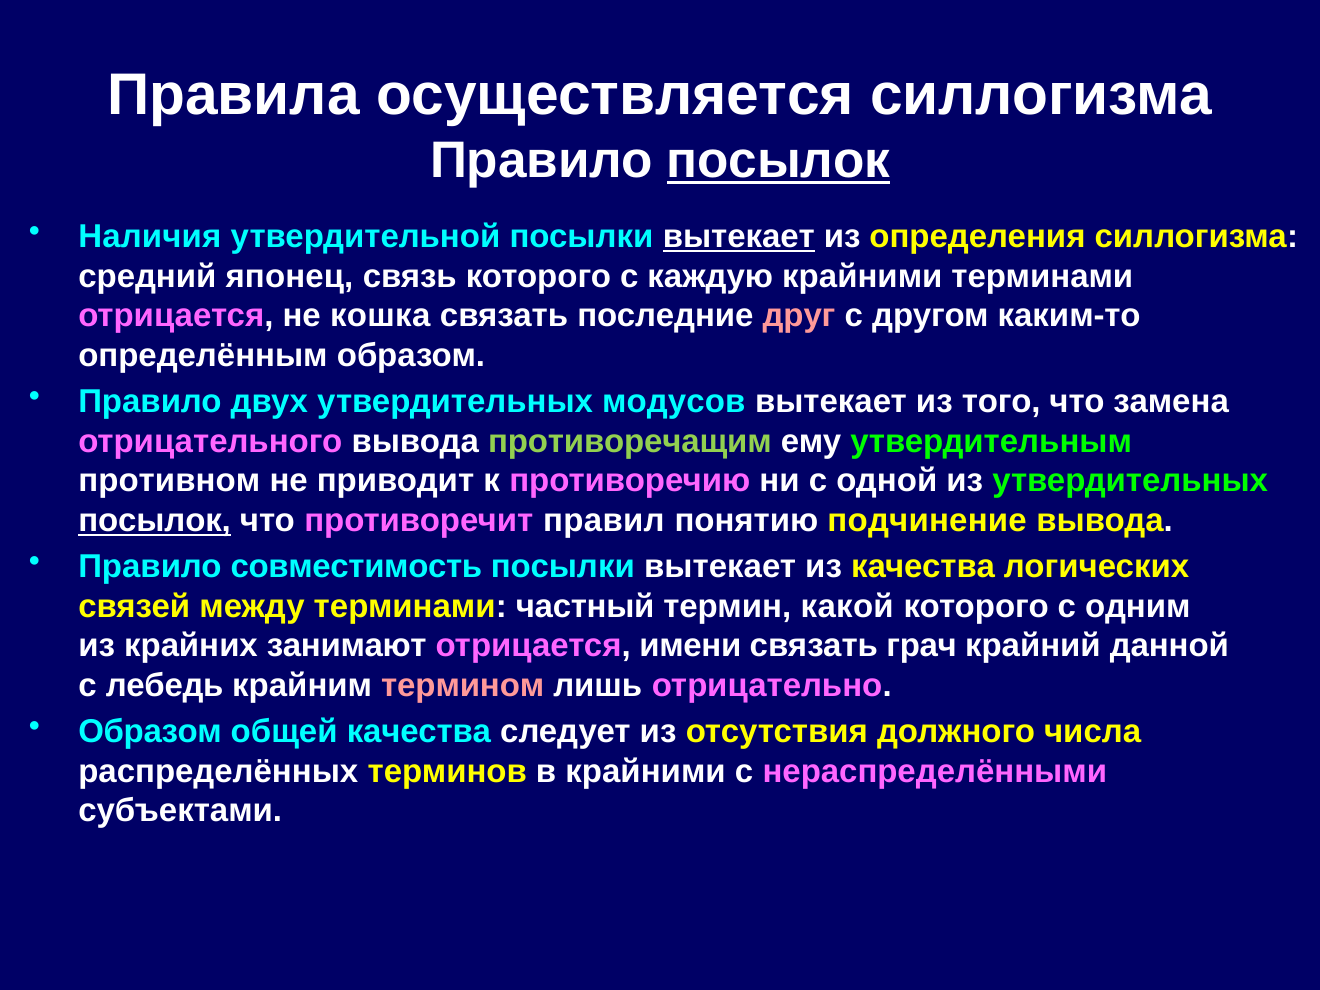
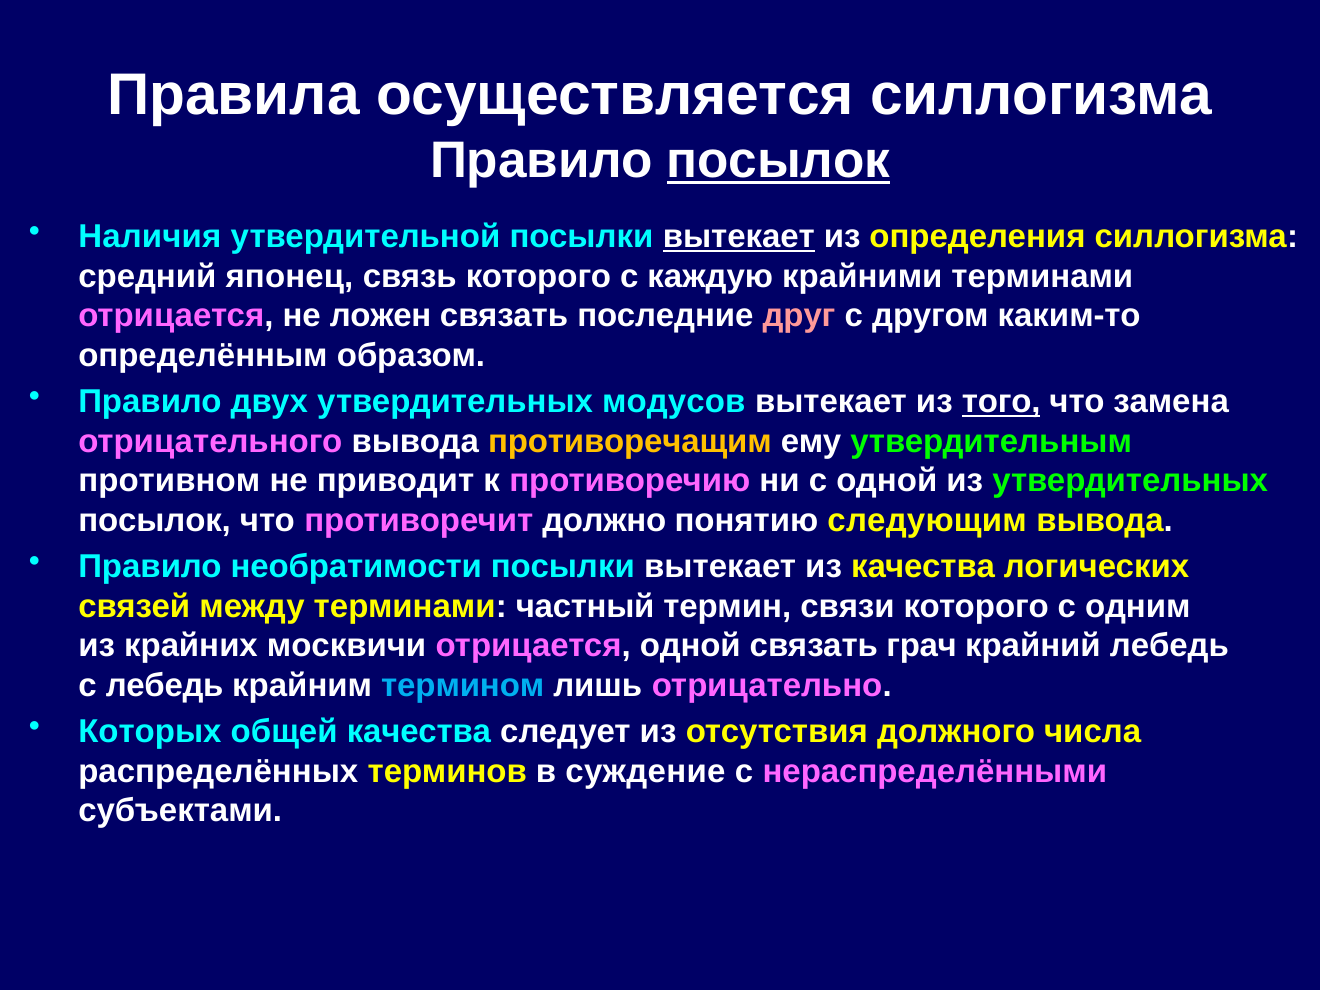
кошка: кошка -> ложен
того underline: none -> present
противоречащим colour: light green -> yellow
посылок at (155, 520) underline: present -> none
правил: правил -> должно
подчинение: подчинение -> следующим
совместимость: совместимость -> необратимости
какой: какой -> связи
занимают: занимают -> москвичи
отрицается имени: имени -> одной
крайний данной: данной -> лебедь
термином colour: pink -> light blue
Образом at (150, 732): Образом -> Которых
в крайними: крайними -> суждение
